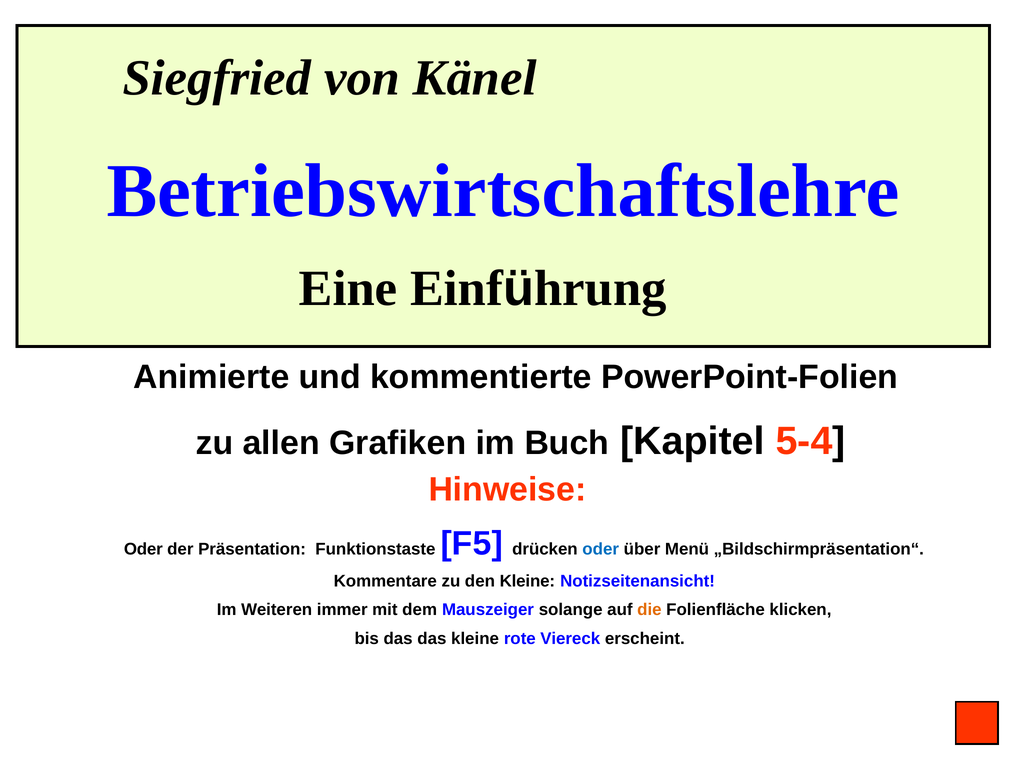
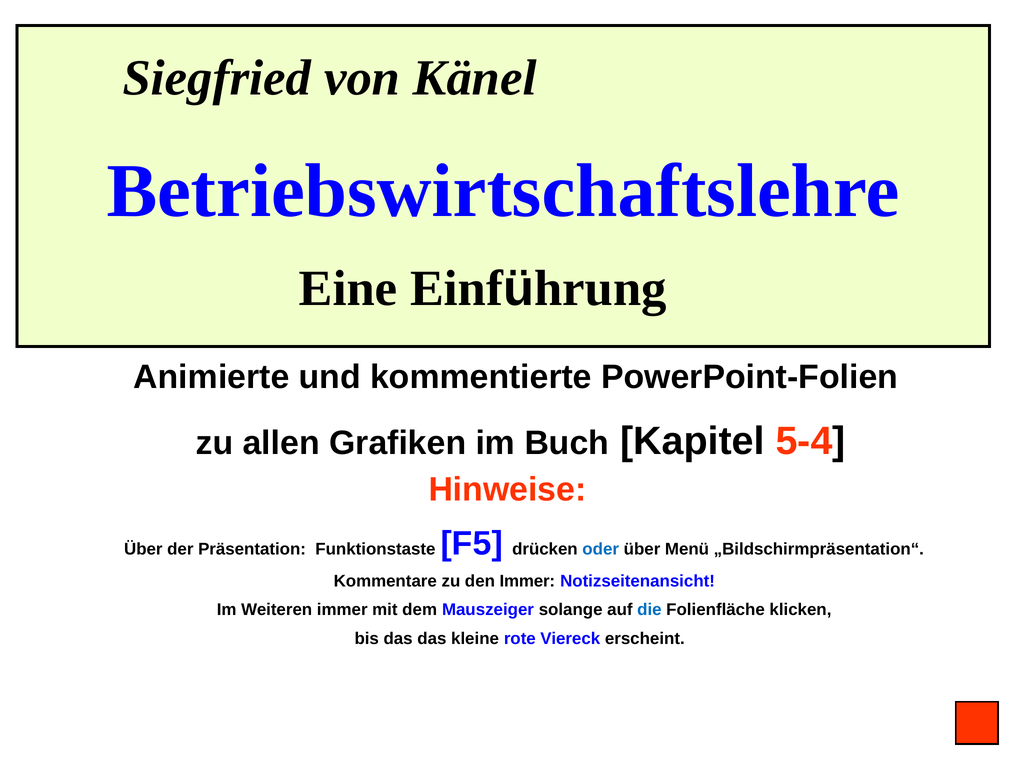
Oder at (143, 549): Oder -> Über
den Kleine: Kleine -> Immer
die colour: orange -> blue
